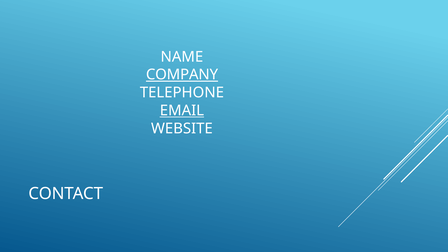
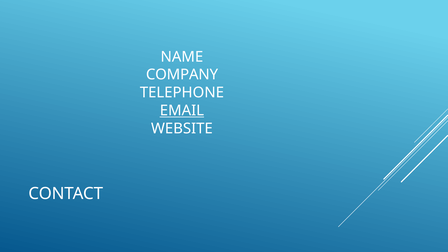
COMPANY underline: present -> none
